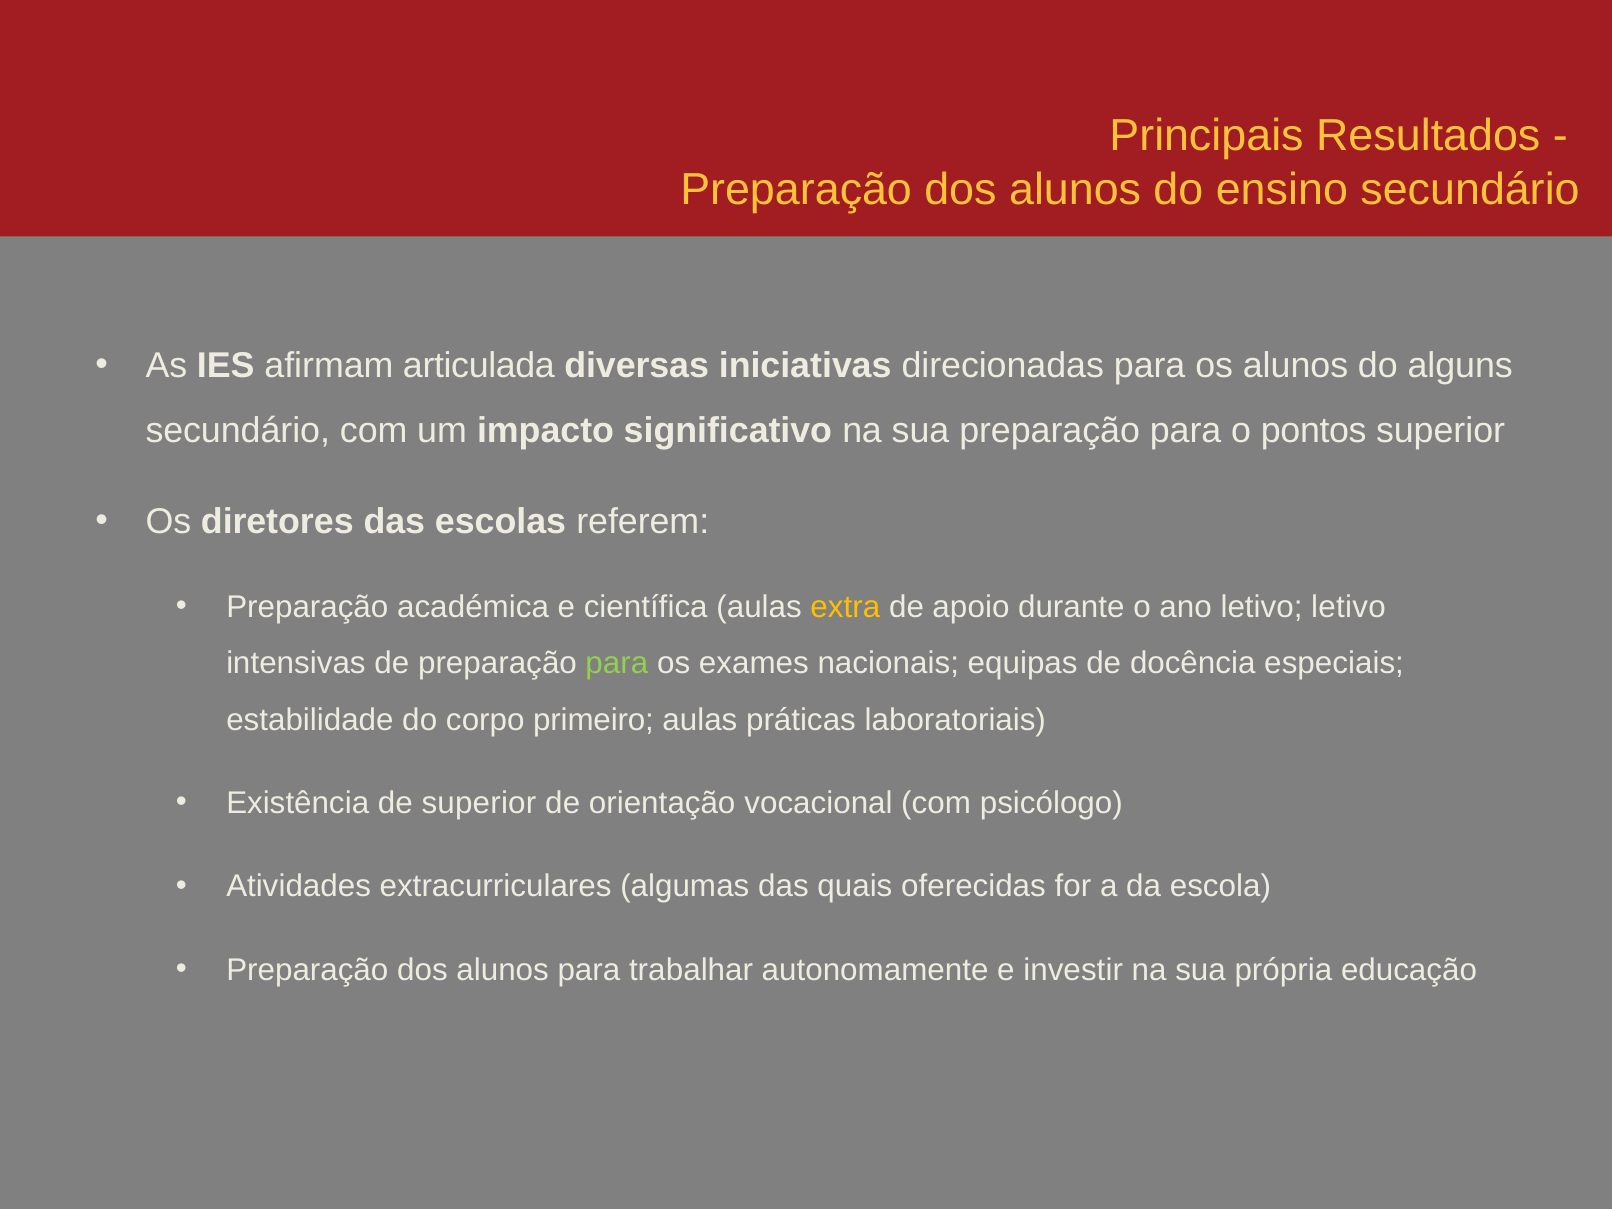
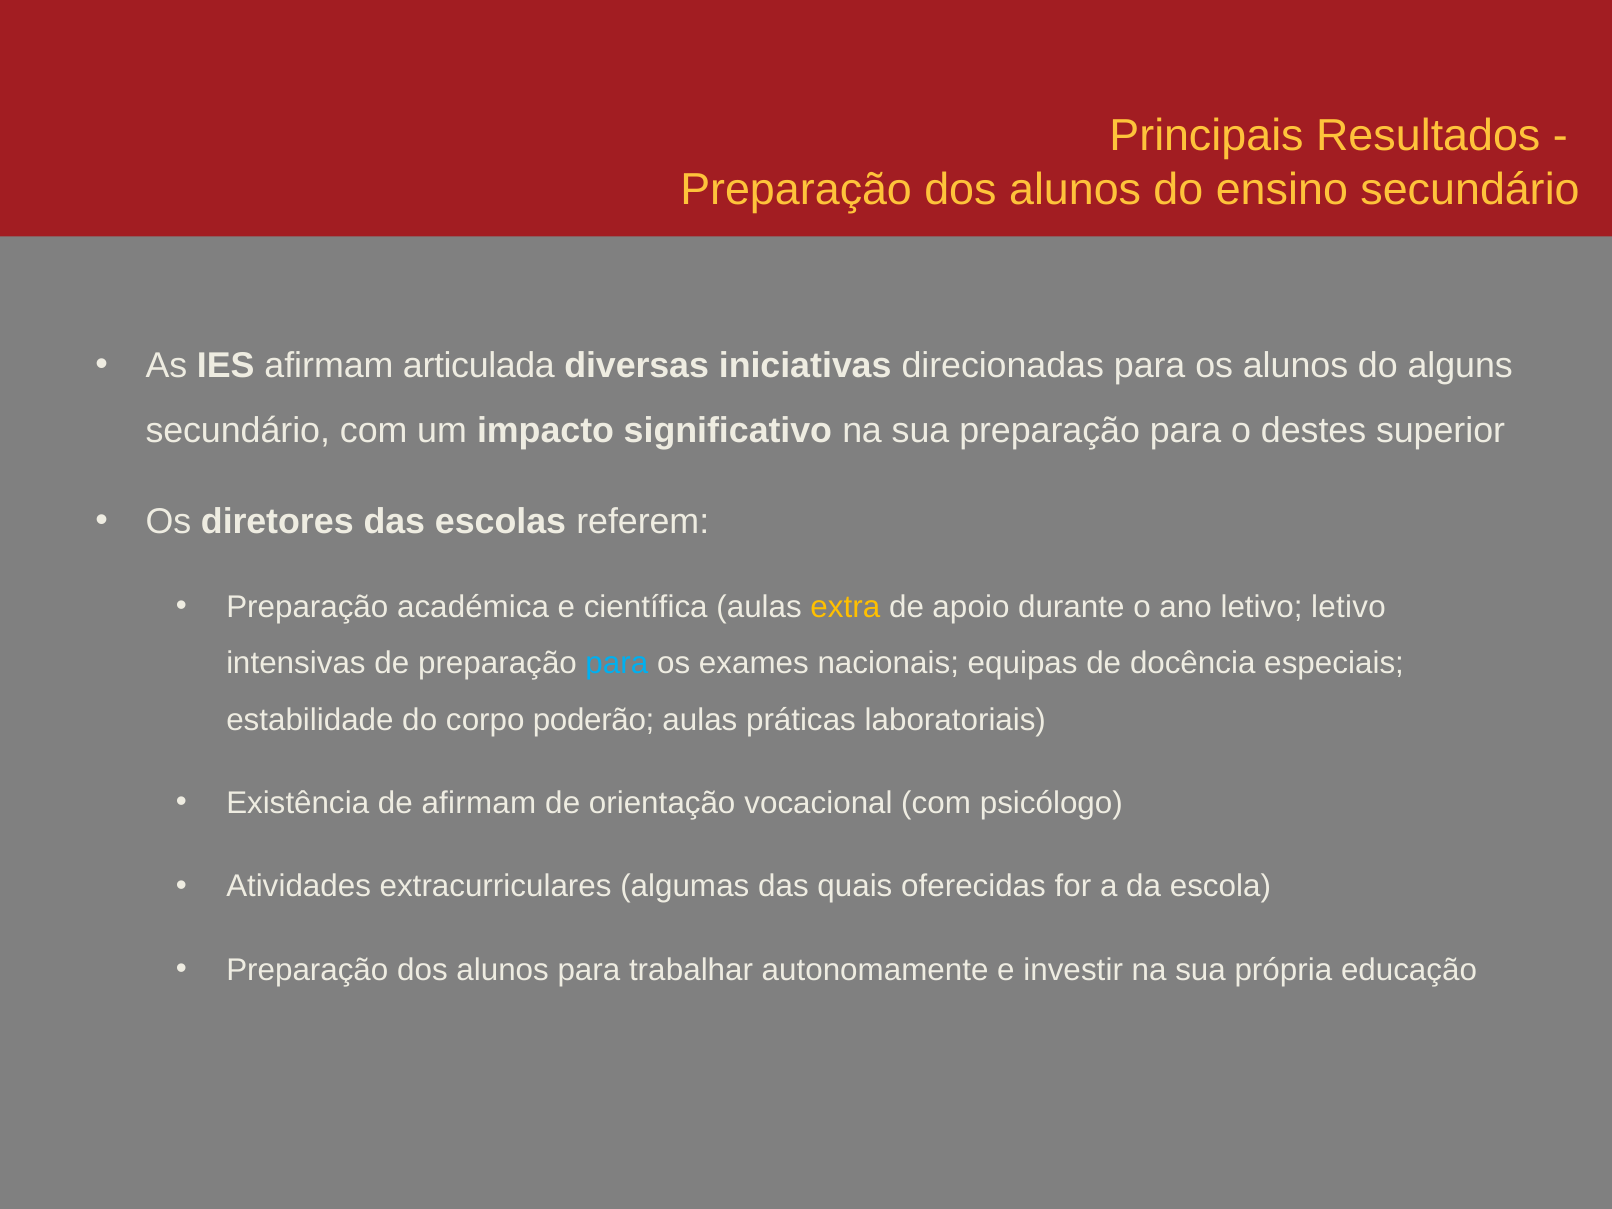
pontos: pontos -> destes
para at (617, 664) colour: light green -> light blue
primeiro: primeiro -> poderão
de superior: superior -> afirmam
